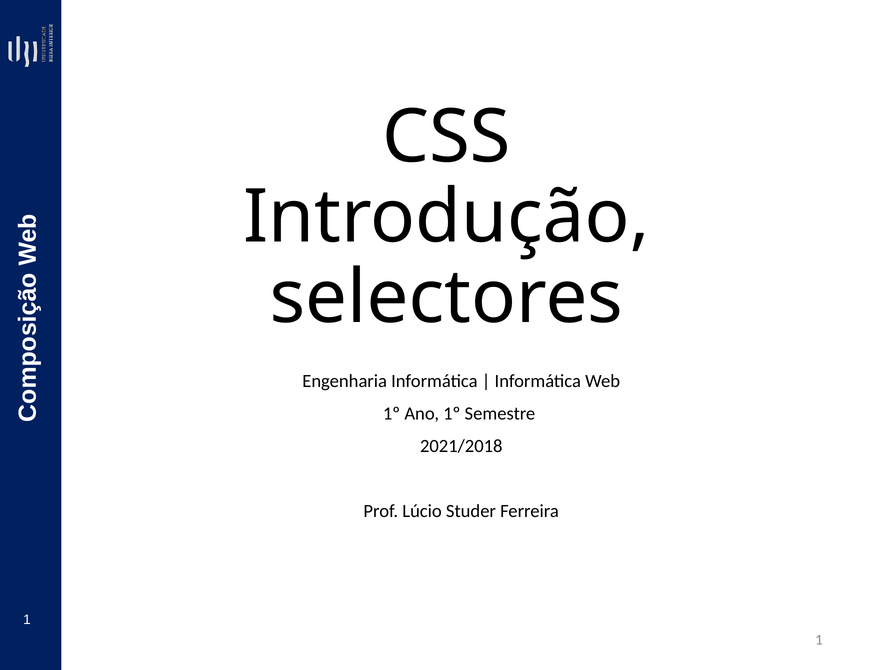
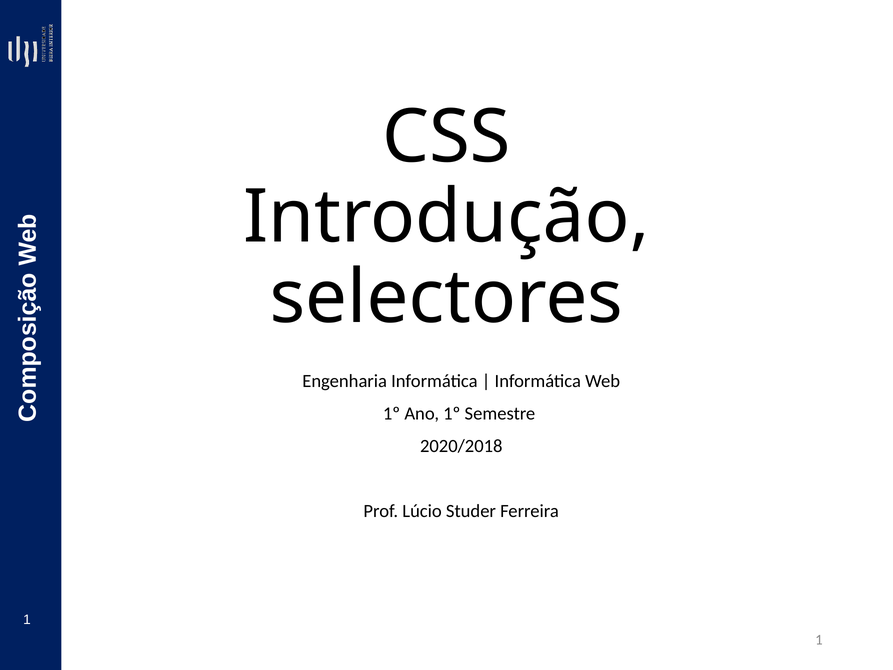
2021/2018: 2021/2018 -> 2020/2018
